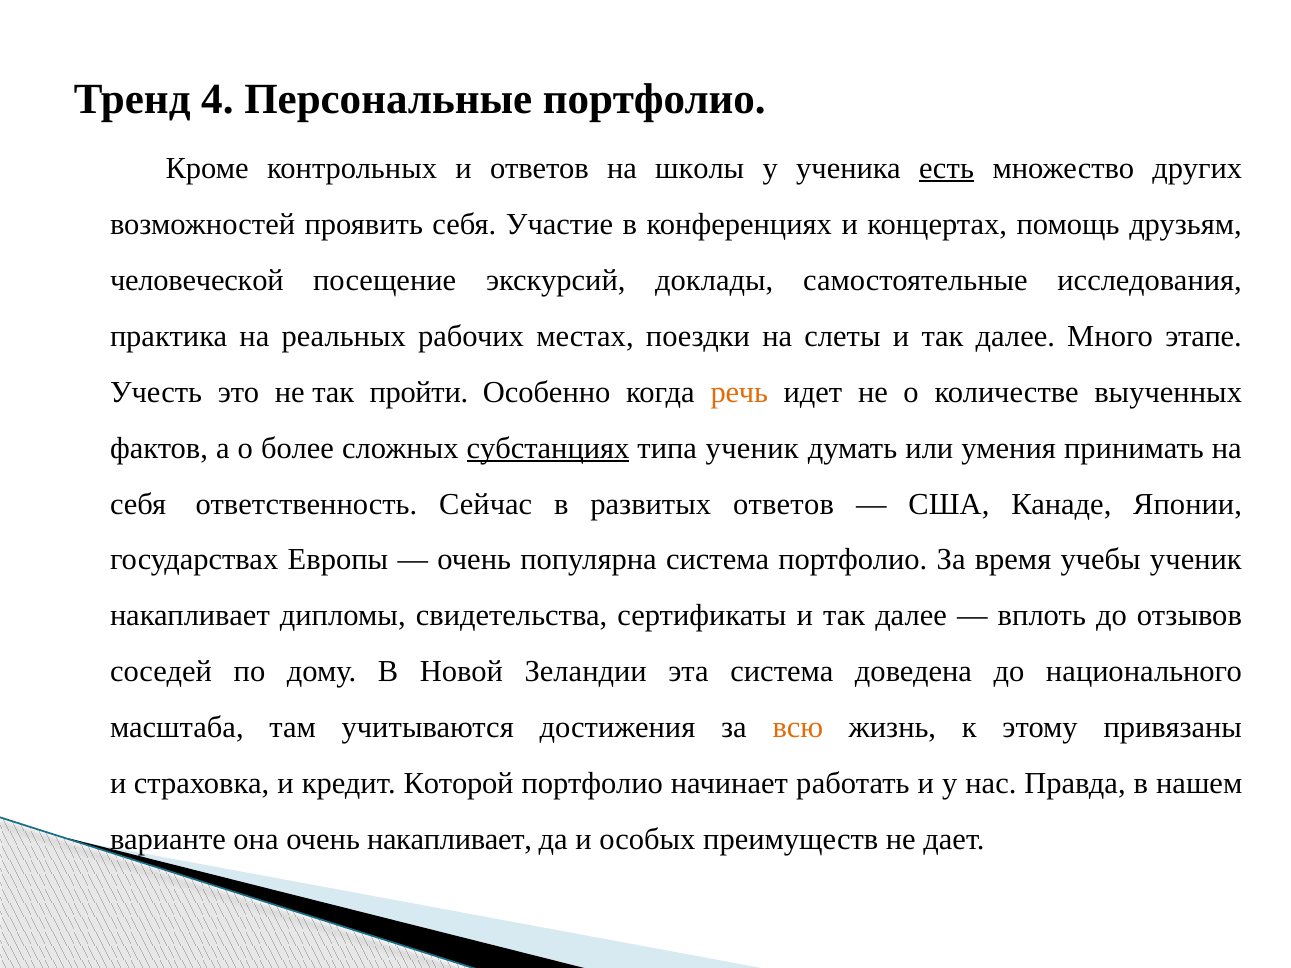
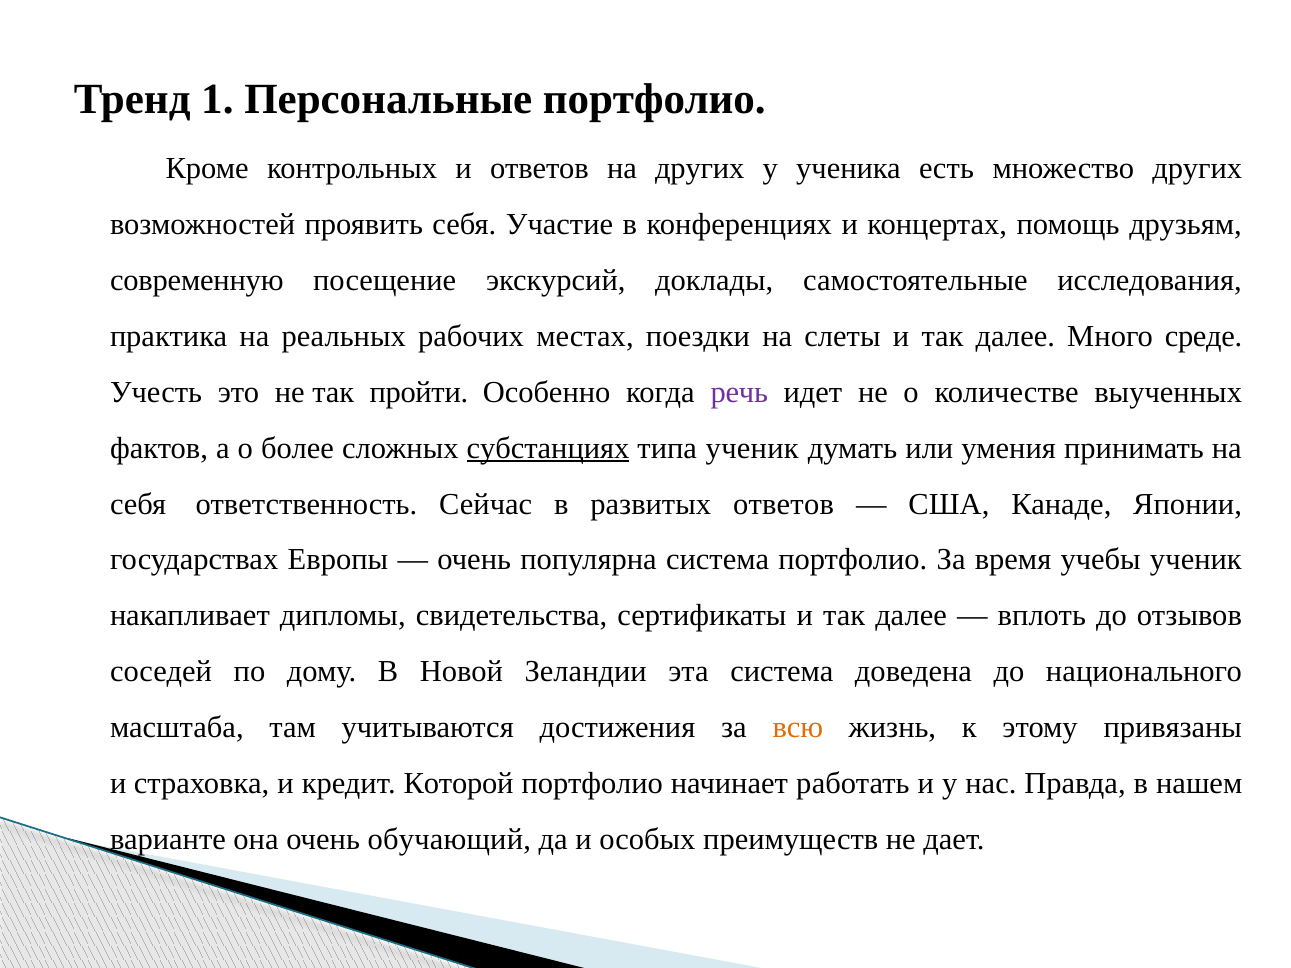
4: 4 -> 1
на школы: школы -> других
есть underline: present -> none
человеческой: человеческой -> современную
этапе: этапе -> среде
речь colour: orange -> purple
очень накапливает: накапливает -> обучающий
